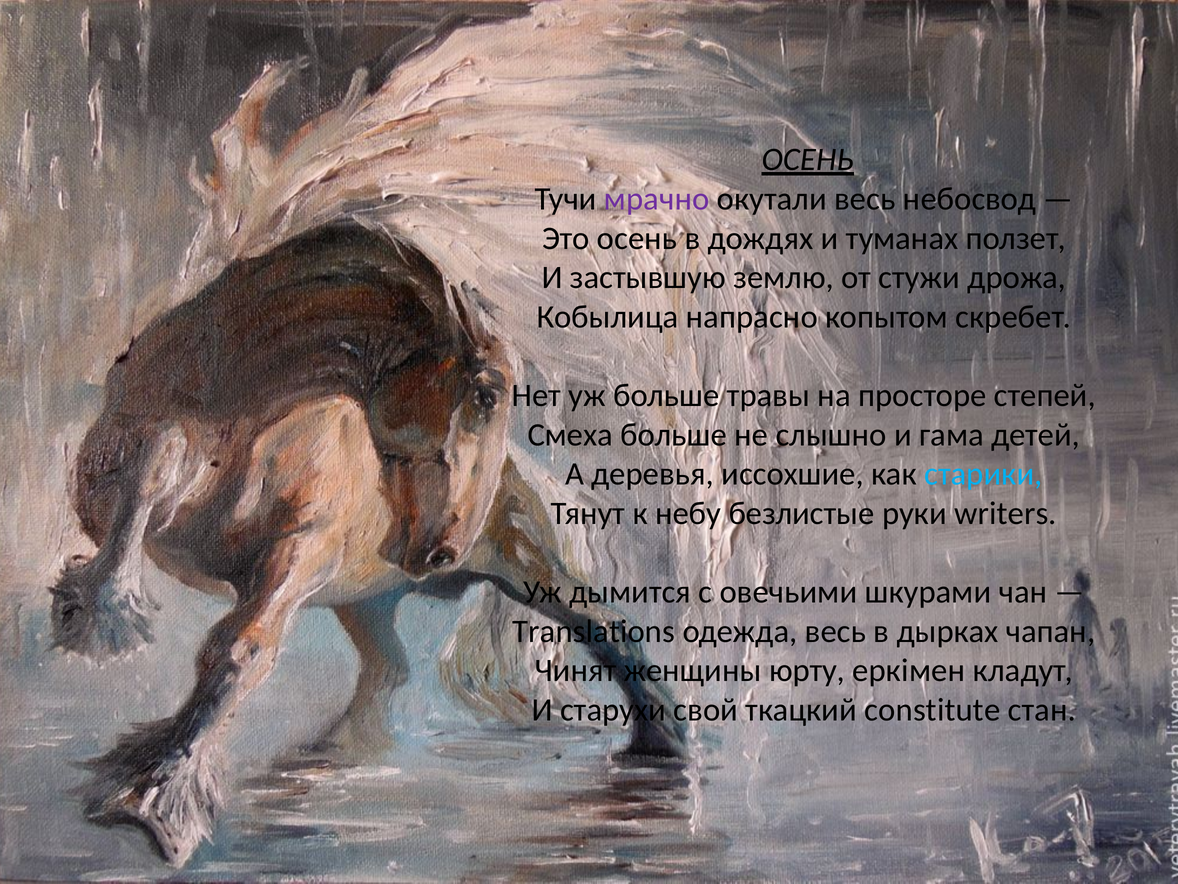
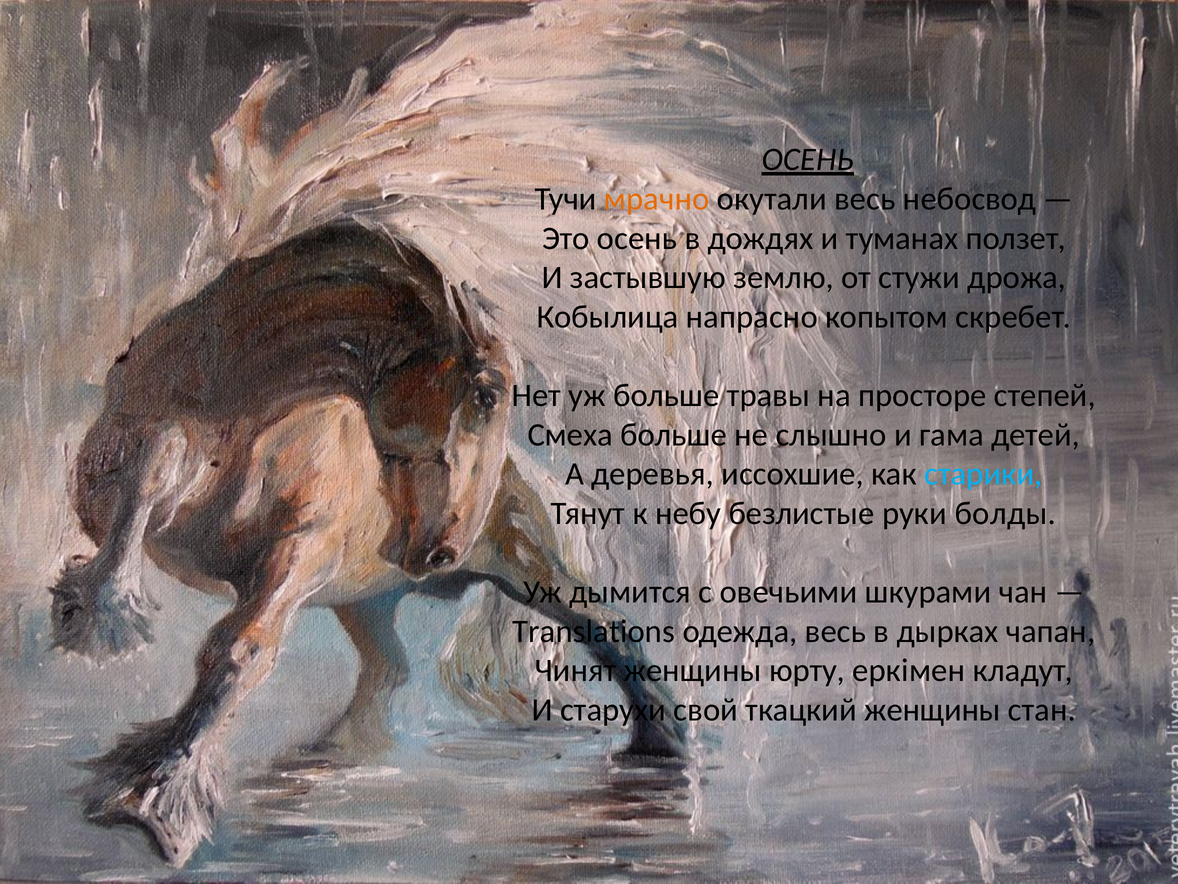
мрачно colour: purple -> orange
writers: writers -> болды
ткацкий constitute: constitute -> женщины
